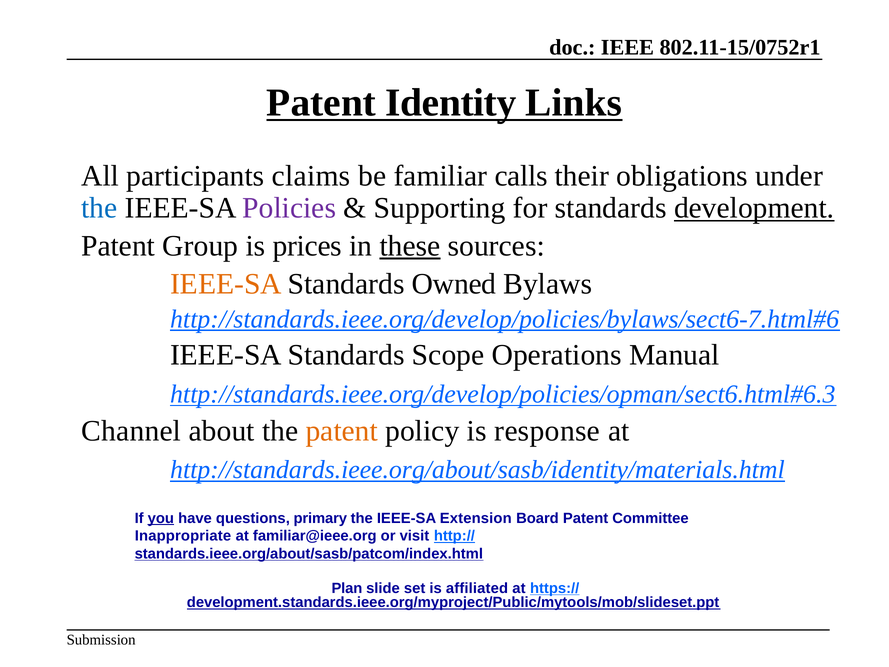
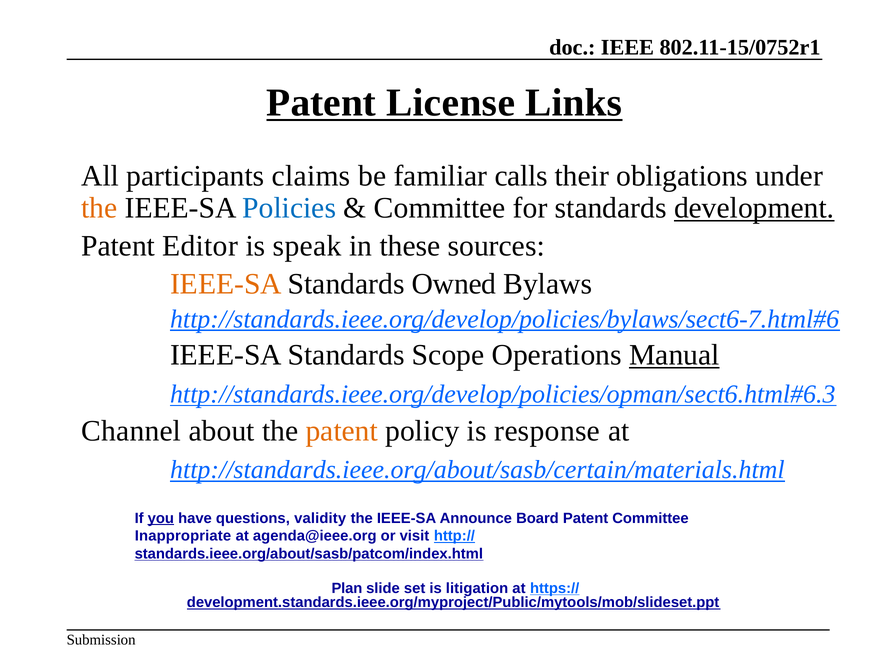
Identity: Identity -> License
the at (99, 208) colour: blue -> orange
Policies colour: purple -> blue
Supporting at (440, 208): Supporting -> Committee
Group: Group -> Editor
prices: prices -> speak
these underline: present -> none
Manual underline: none -> present
http://standards.ieee.org/about/sasb/identity/materials.html: http://standards.ieee.org/about/sasb/identity/materials.html -> http://standards.ieee.org/about/sasb/certain/materials.html
primary: primary -> validity
Extension: Extension -> Announce
familiar@ieee.org: familiar@ieee.org -> agenda@ieee.org
affiliated: affiliated -> litigation
